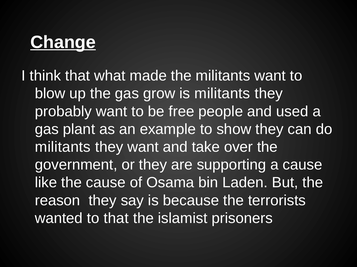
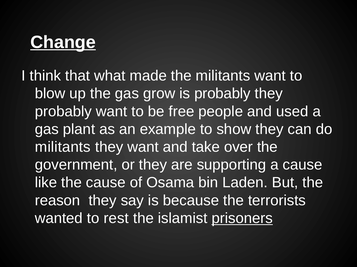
is militants: militants -> probably
to that: that -> rest
prisoners underline: none -> present
